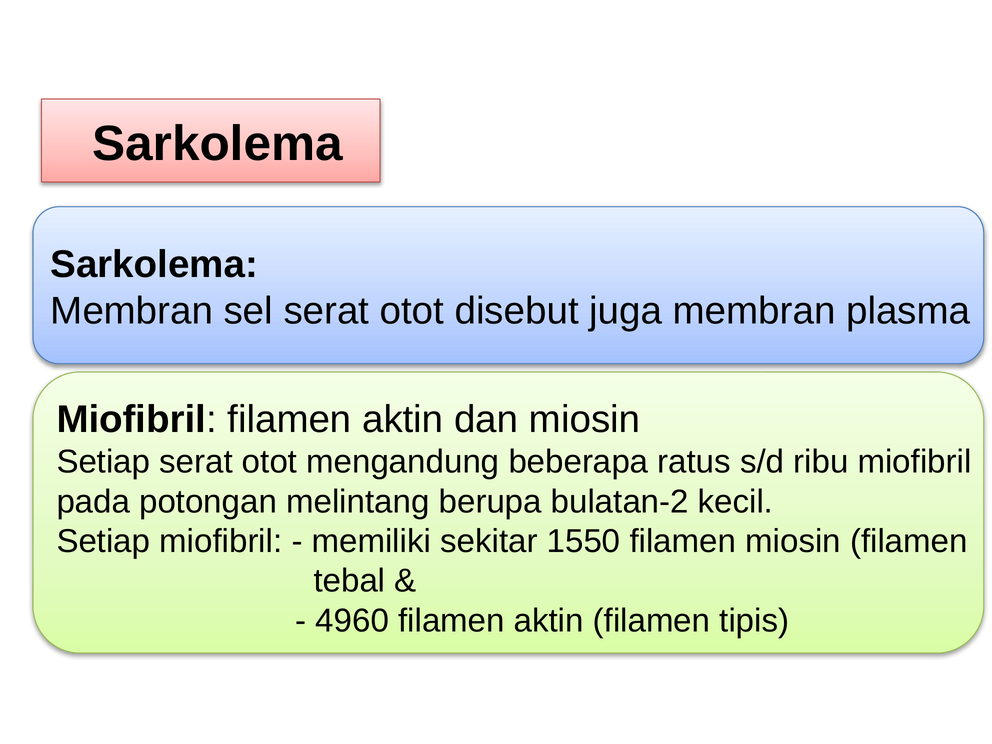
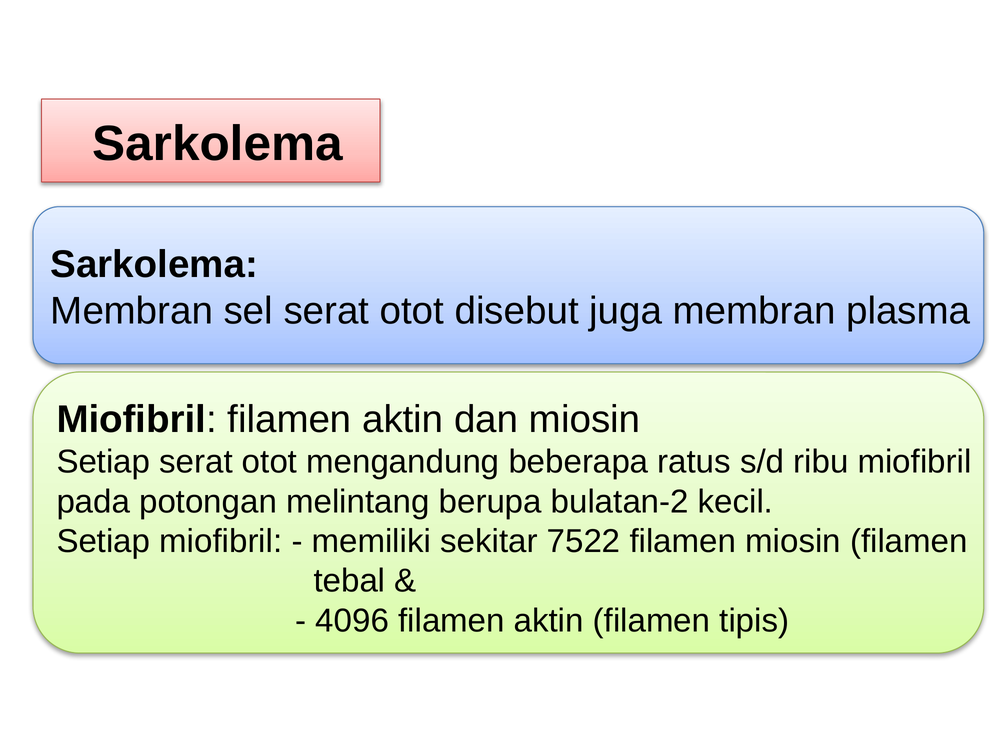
1550: 1550 -> 7522
4960: 4960 -> 4096
